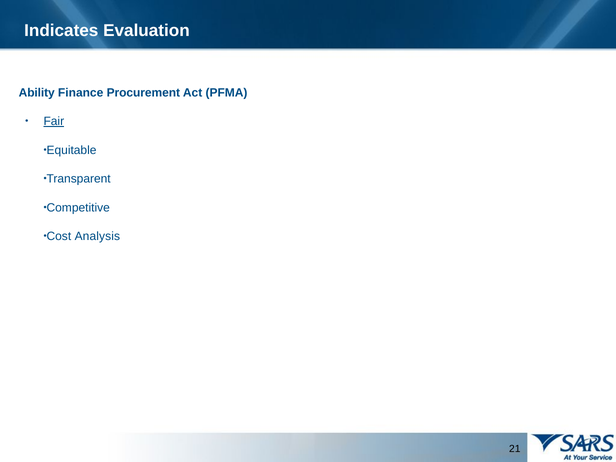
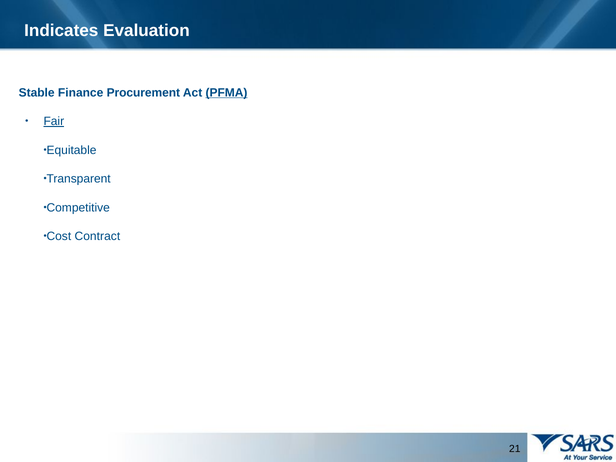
Ability: Ability -> Stable
PFMA underline: none -> present
Analysis: Analysis -> Contract
